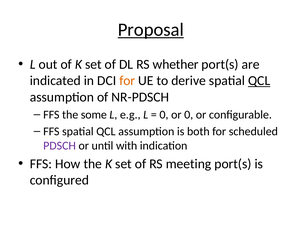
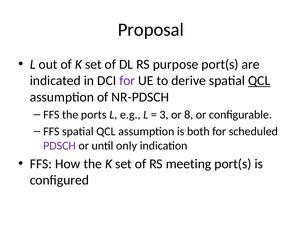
Proposal underline: present -> none
whether: whether -> purpose
for at (127, 81) colour: orange -> purple
some: some -> ports
0 at (164, 114): 0 -> 3
or 0: 0 -> 8
with: with -> only
